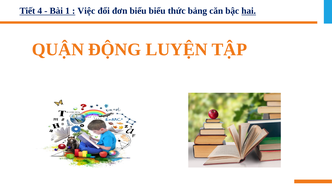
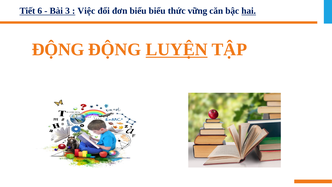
4: 4 -> 6
1: 1 -> 3
bảng: bảng -> vững
QUẬN at (58, 50): QUẬN -> ĐỘNG
LUYỆN underline: none -> present
